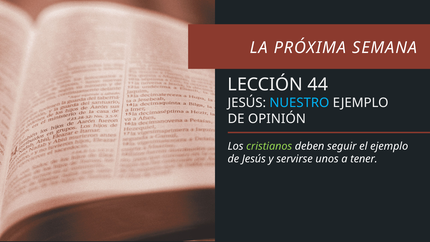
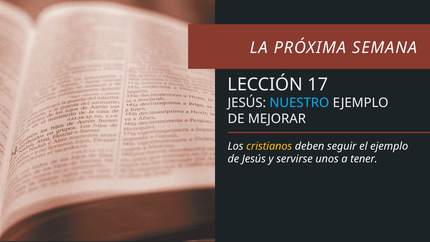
44: 44 -> 17
OPINIÓN: OPINIÓN -> MEJORAR
cristianos colour: light green -> yellow
